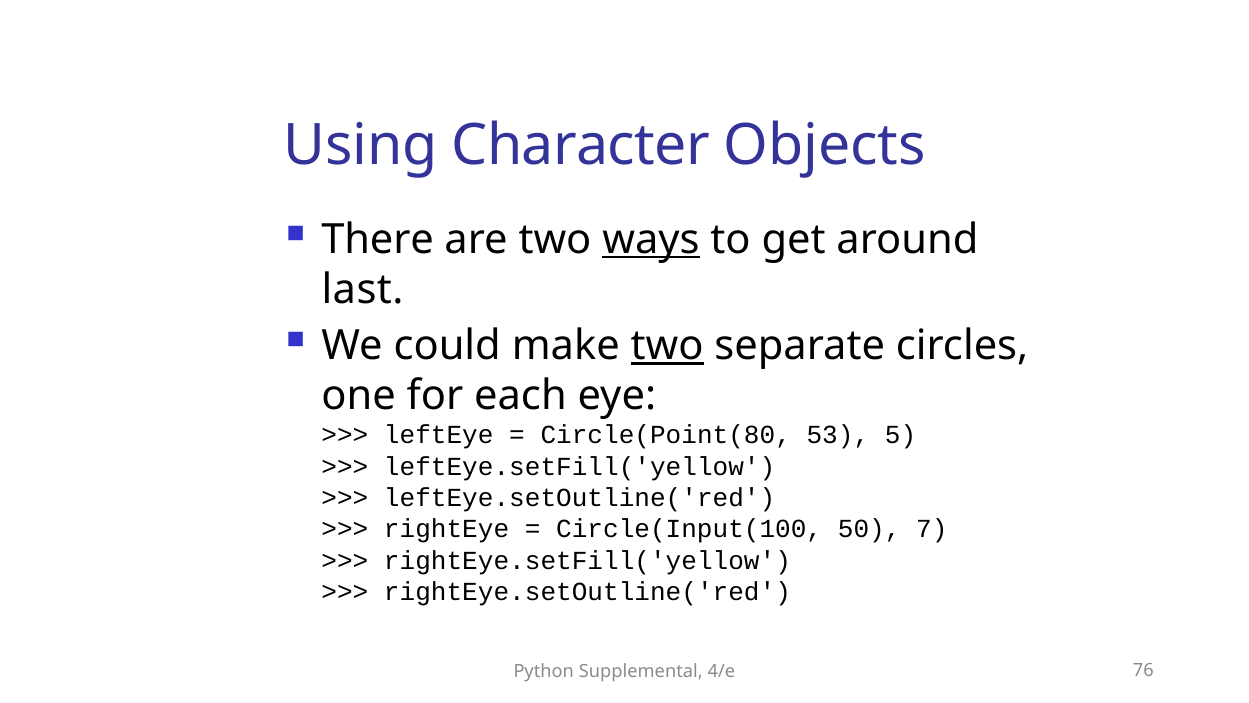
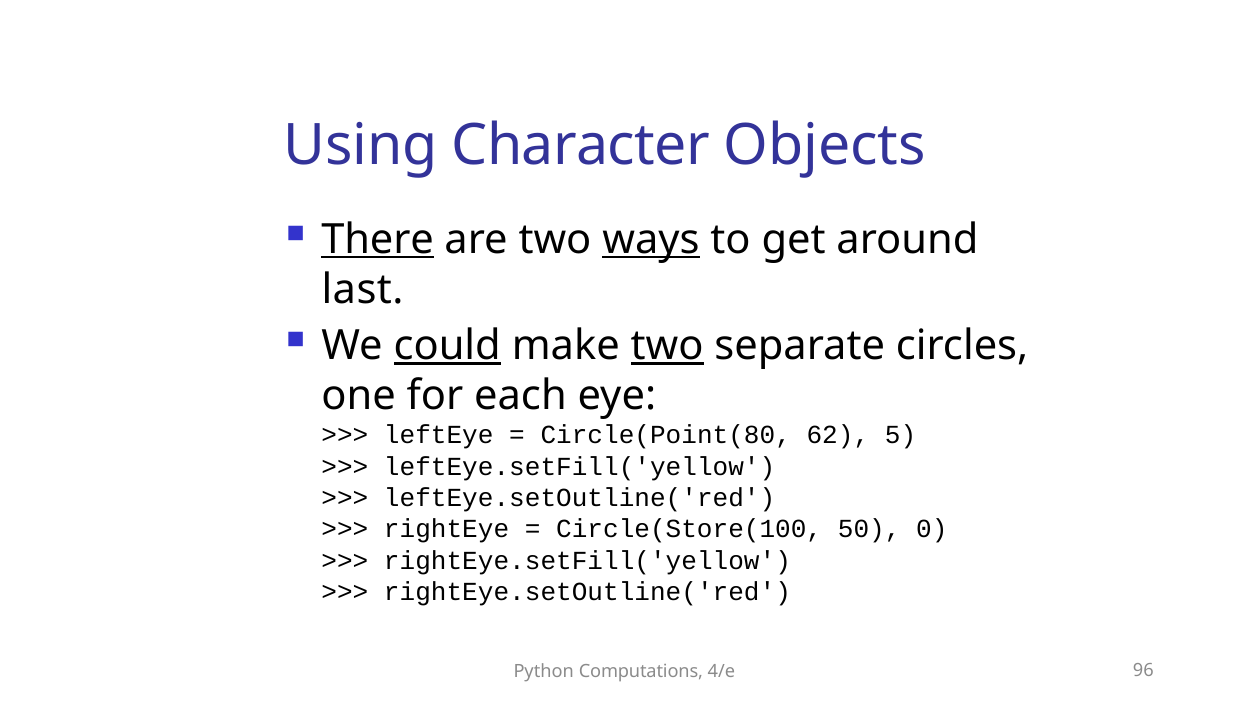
There underline: none -> present
could underline: none -> present
53: 53 -> 62
Circle(Input(100: Circle(Input(100 -> Circle(Store(100
7: 7 -> 0
Supplemental: Supplemental -> Computations
76: 76 -> 96
